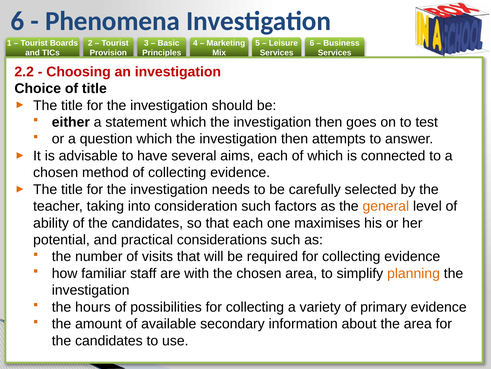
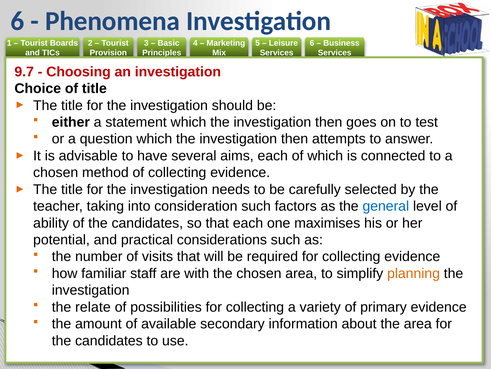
2.2: 2.2 -> 9.7
general colour: orange -> blue
hours: hours -> relate
